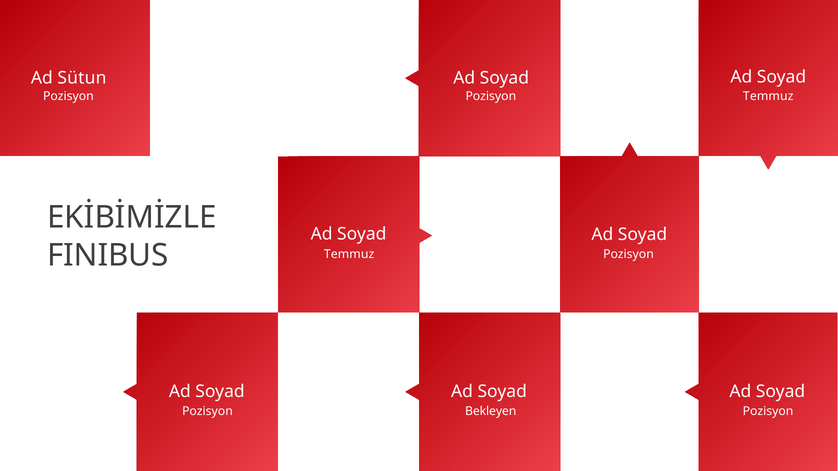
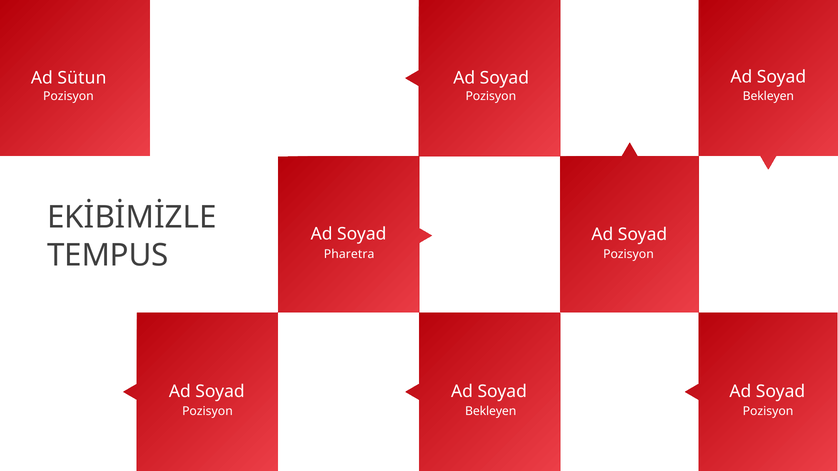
Pozisyon Pozisyon Temmuz: Temmuz -> Bekleyen
FINIBUS: FINIBUS -> TEMPUS
Temmuz at (349, 254): Temmuz -> Pharetra
